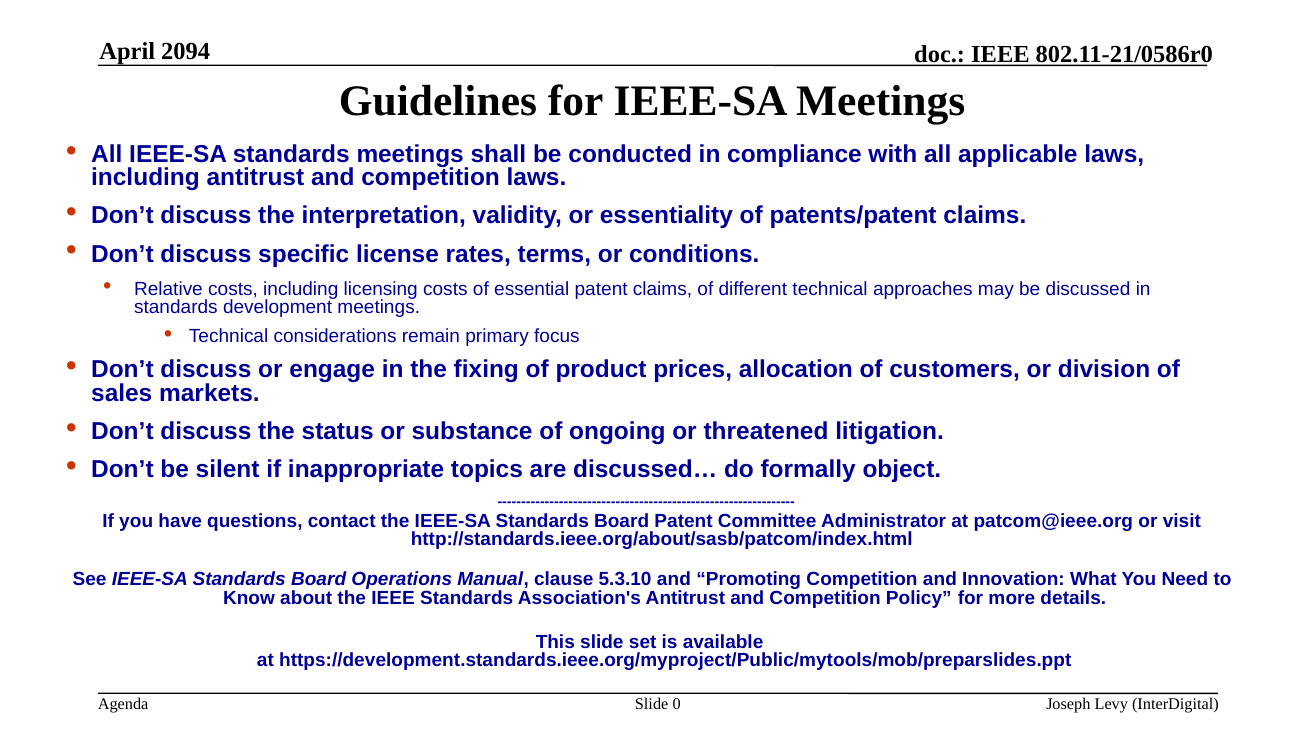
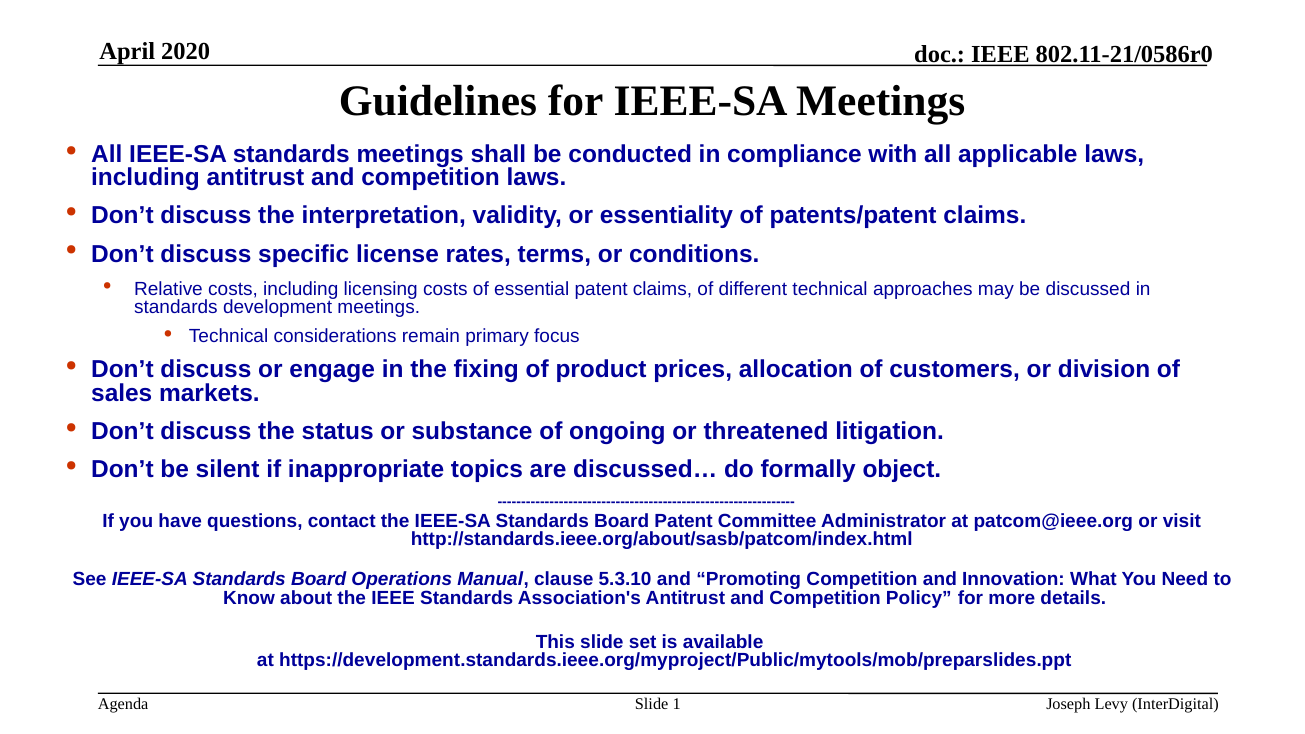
2094: 2094 -> 2020
0: 0 -> 1
